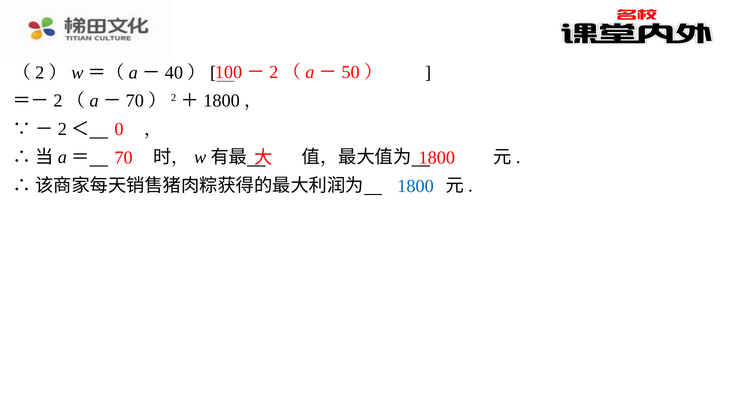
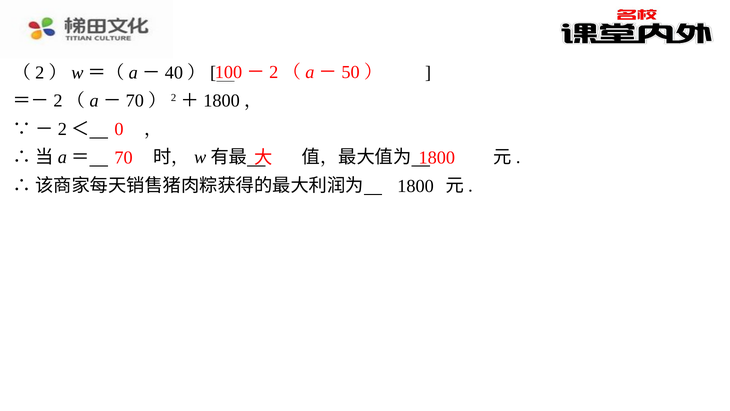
1800 at (416, 186) colour: blue -> black
